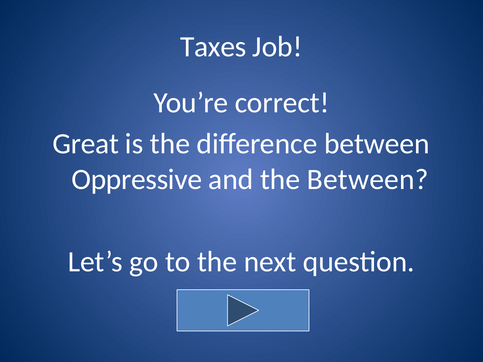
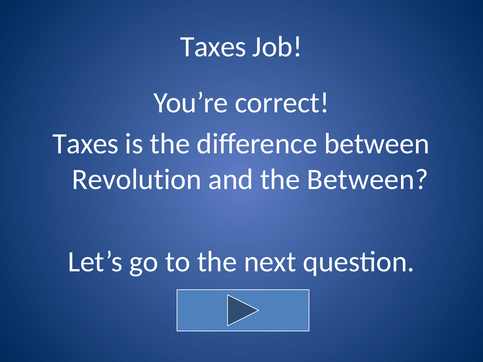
Great at (86, 144): Great -> Taxes
Oppressive: Oppressive -> Revolution
